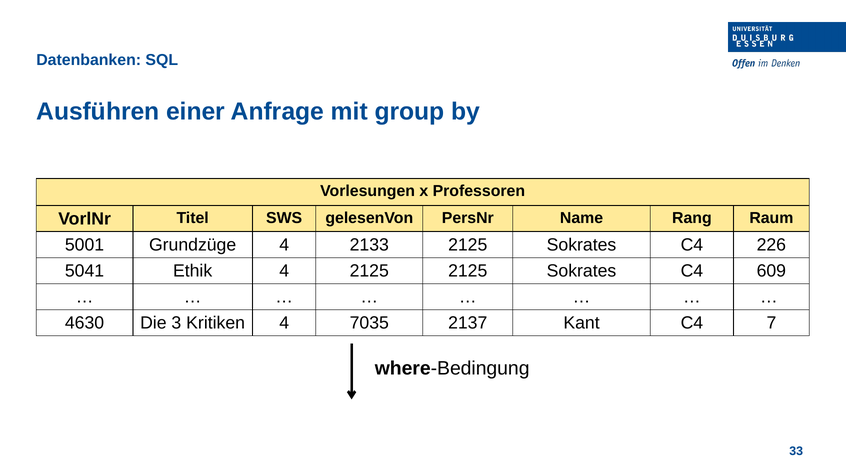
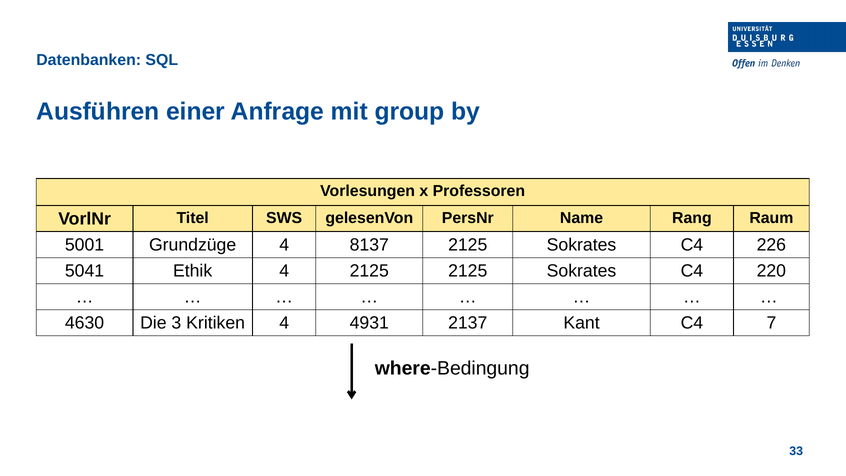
2133: 2133 -> 8137
609: 609 -> 220
7035: 7035 -> 4931
